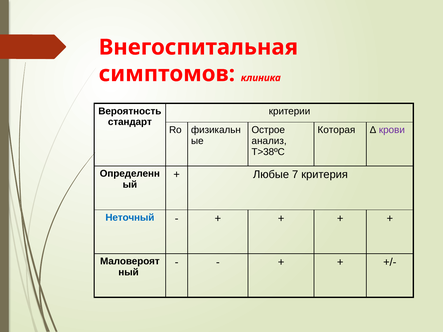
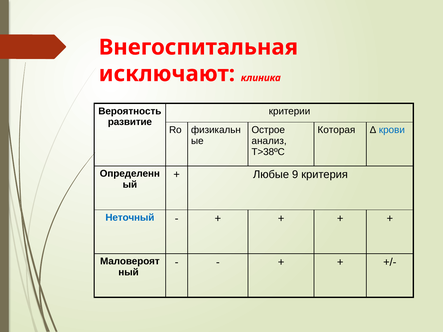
симптомов: симптомов -> исключают
стандарт: стандарт -> развитие
крови colour: purple -> blue
7: 7 -> 9
